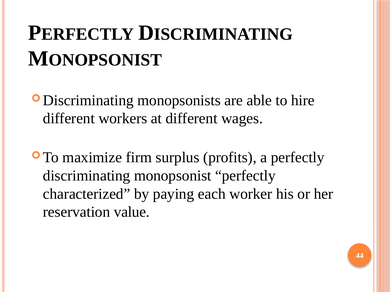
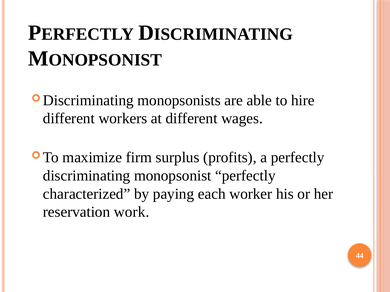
value: value -> work
